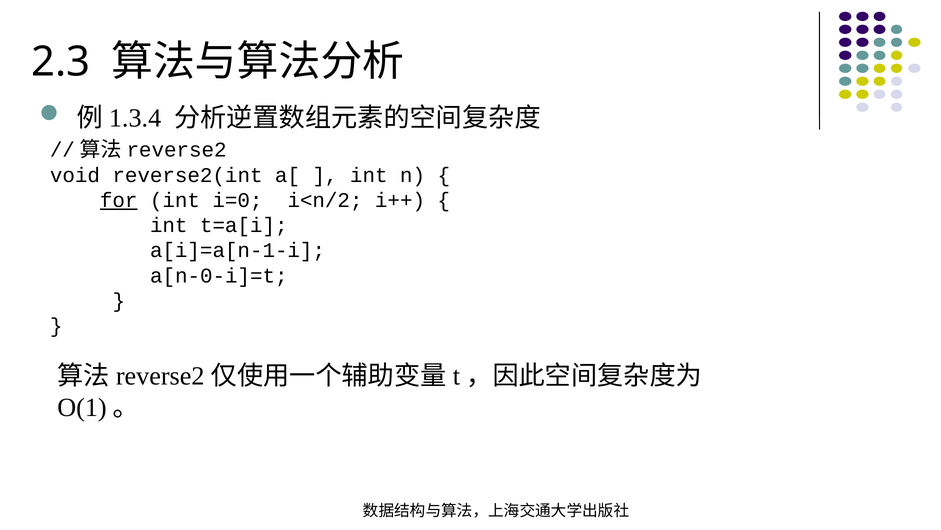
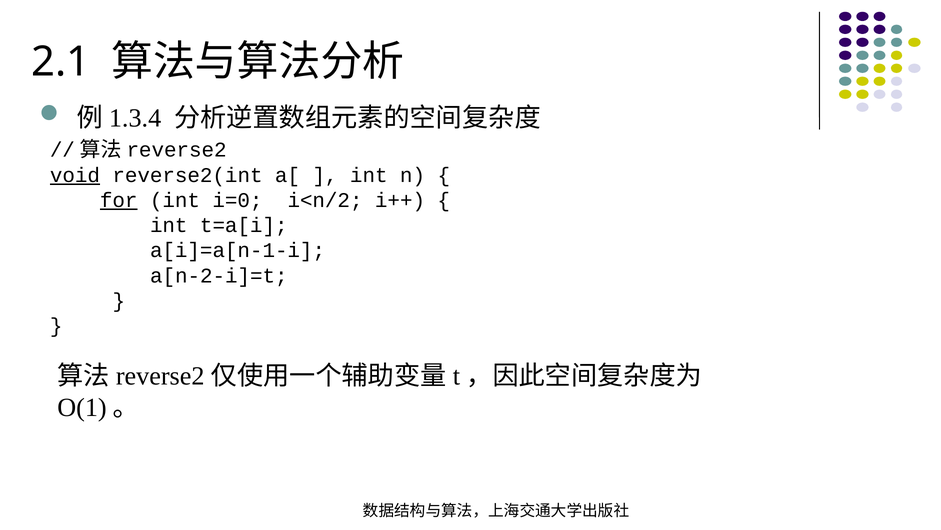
2.3: 2.3 -> 2.1
void underline: none -> present
a[n-0-i]=t: a[n-0-i]=t -> a[n-2-i]=t
